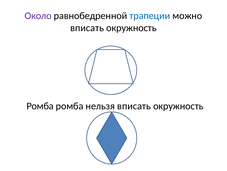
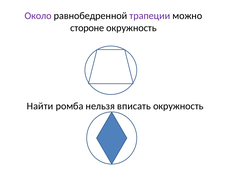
трапеции colour: blue -> purple
вписать at (87, 28): вписать -> стороне
Ромба at (40, 106): Ромба -> Найти
